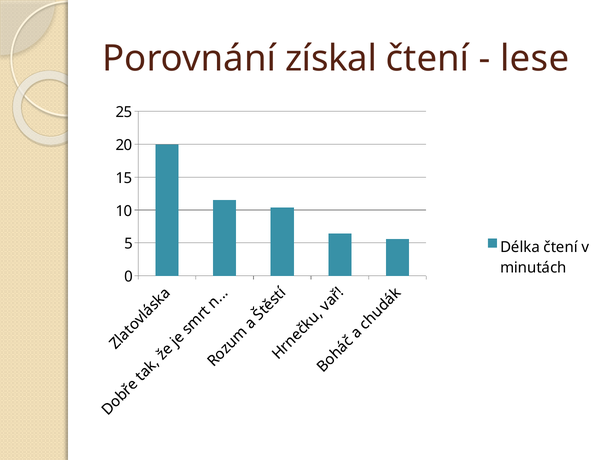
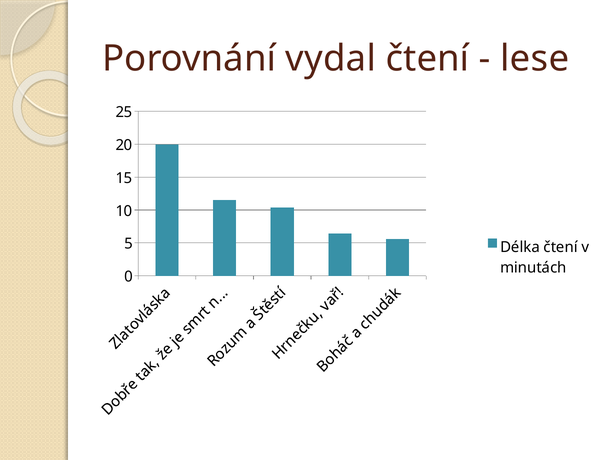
získal: získal -> vydal
